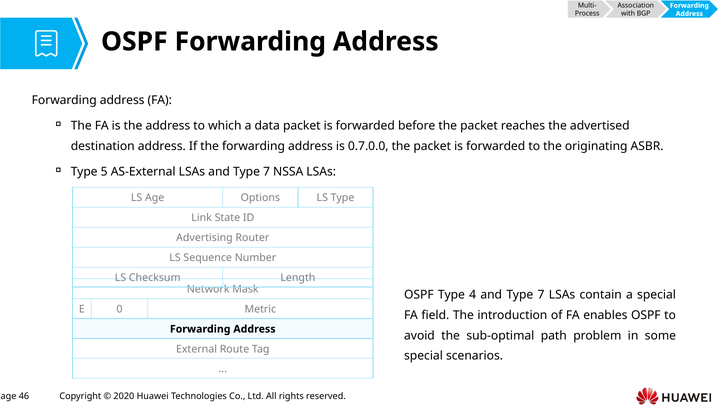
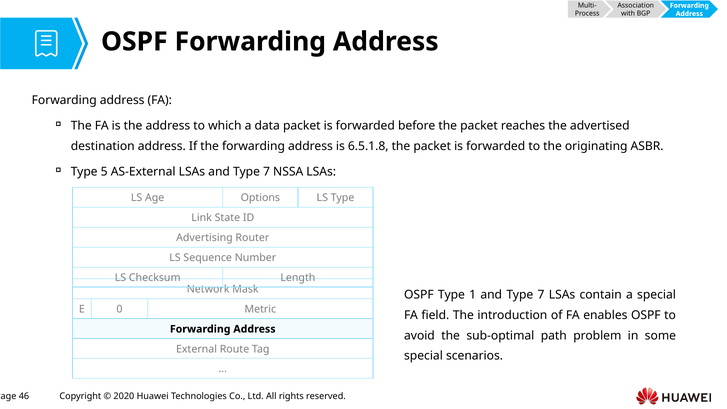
0.7.0.0: 0.7.0.0 -> 6.5.1.8
4: 4 -> 1
